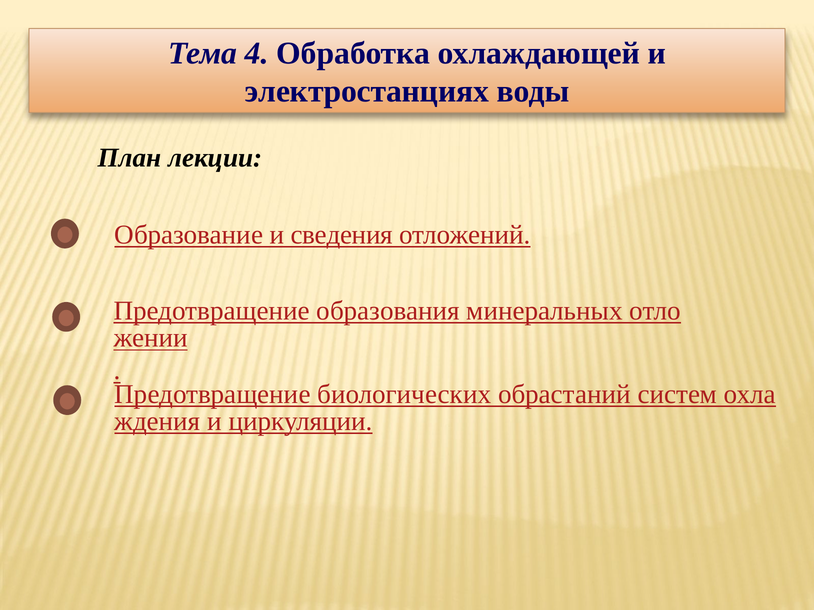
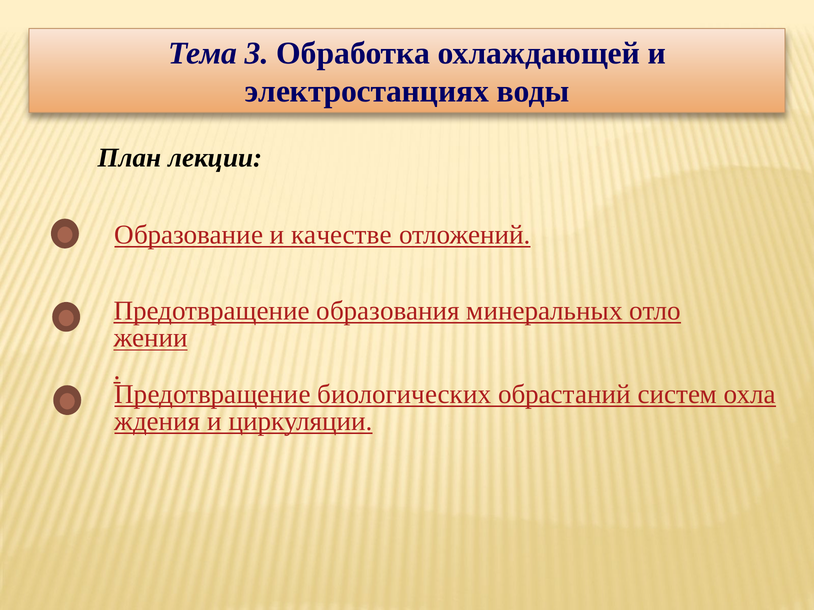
4: 4 -> 3
сведения: сведения -> качестве
